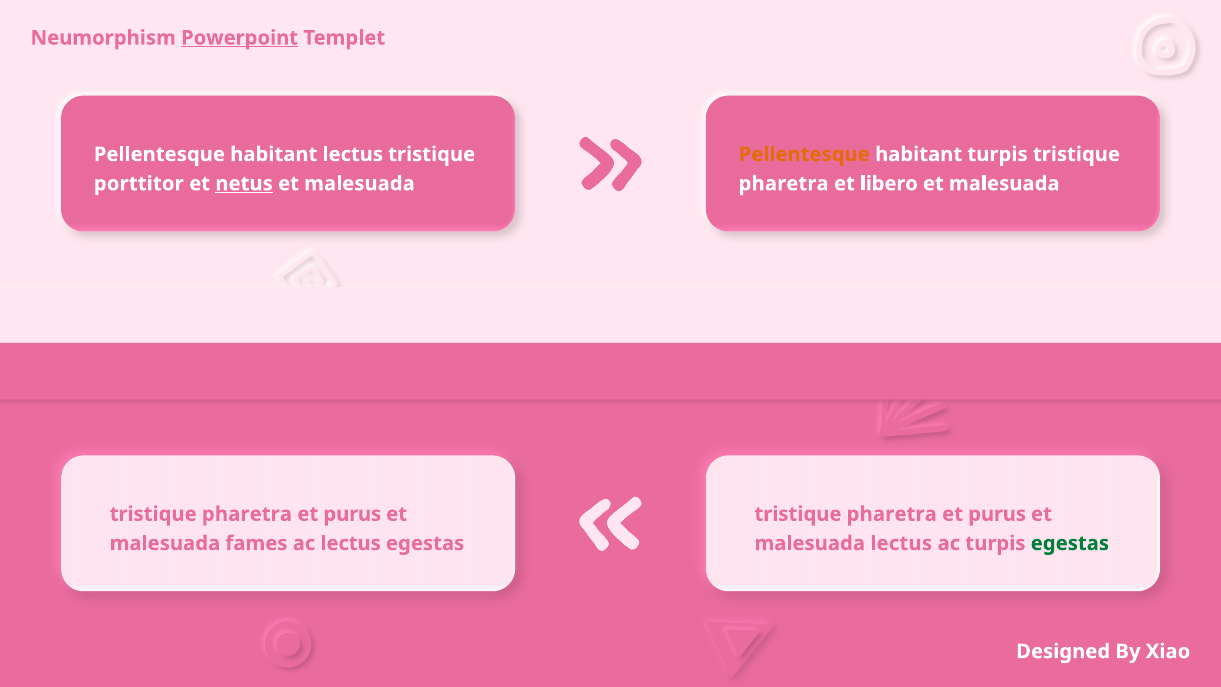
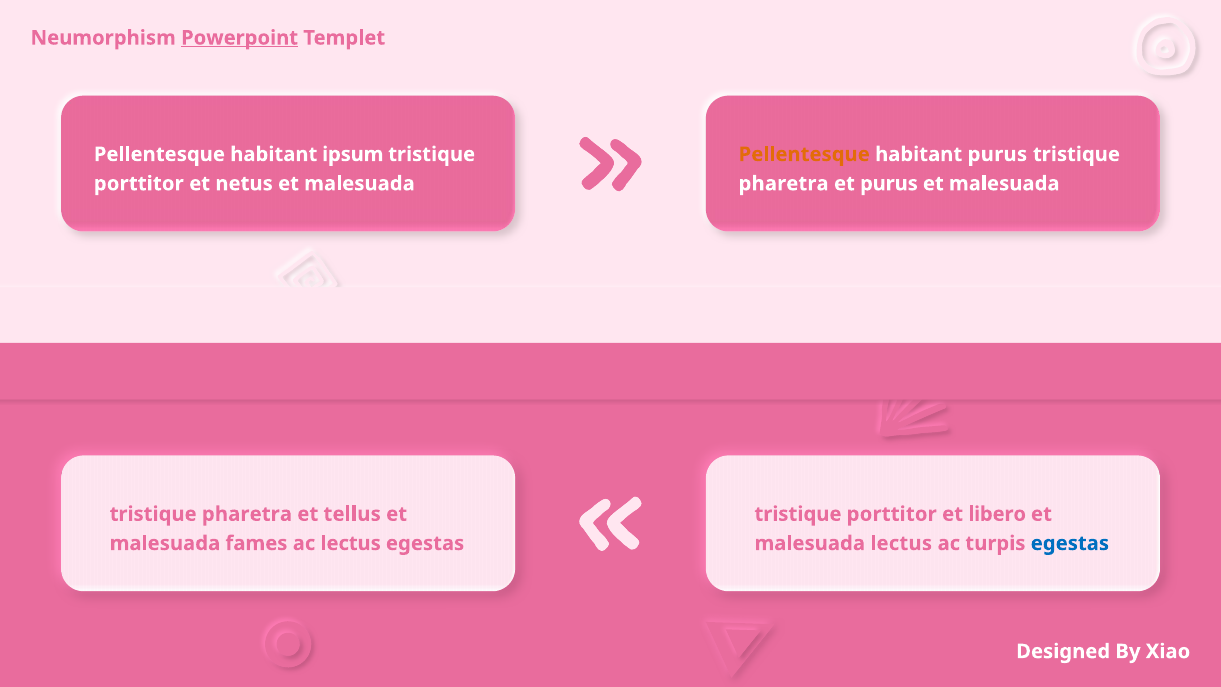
habitant lectus: lectus -> ipsum
habitant turpis: turpis -> purus
netus underline: present -> none
et libero: libero -> purus
purus at (352, 514): purus -> tellus
pharetra at (892, 514): pharetra -> porttitor
purus at (997, 514): purus -> libero
egestas at (1070, 543) colour: green -> blue
